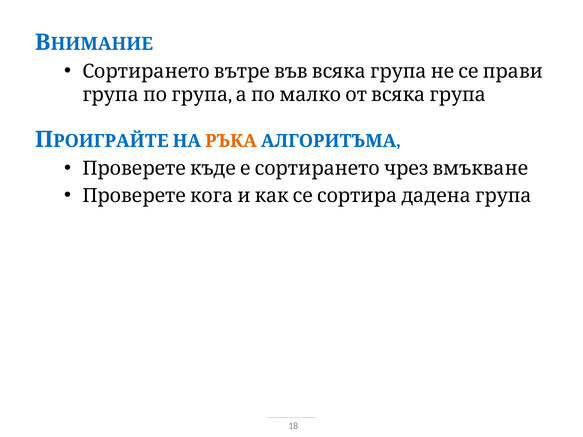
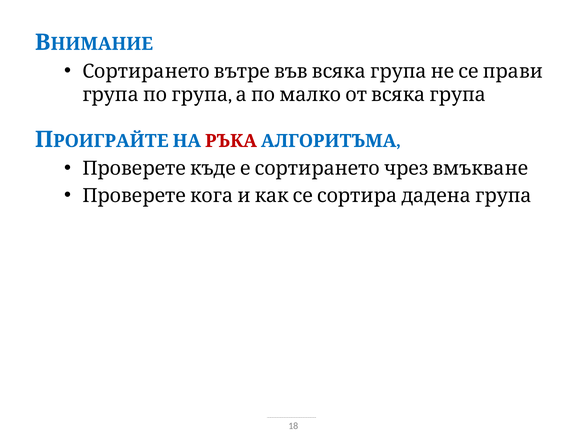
РЪКА colour: orange -> red
